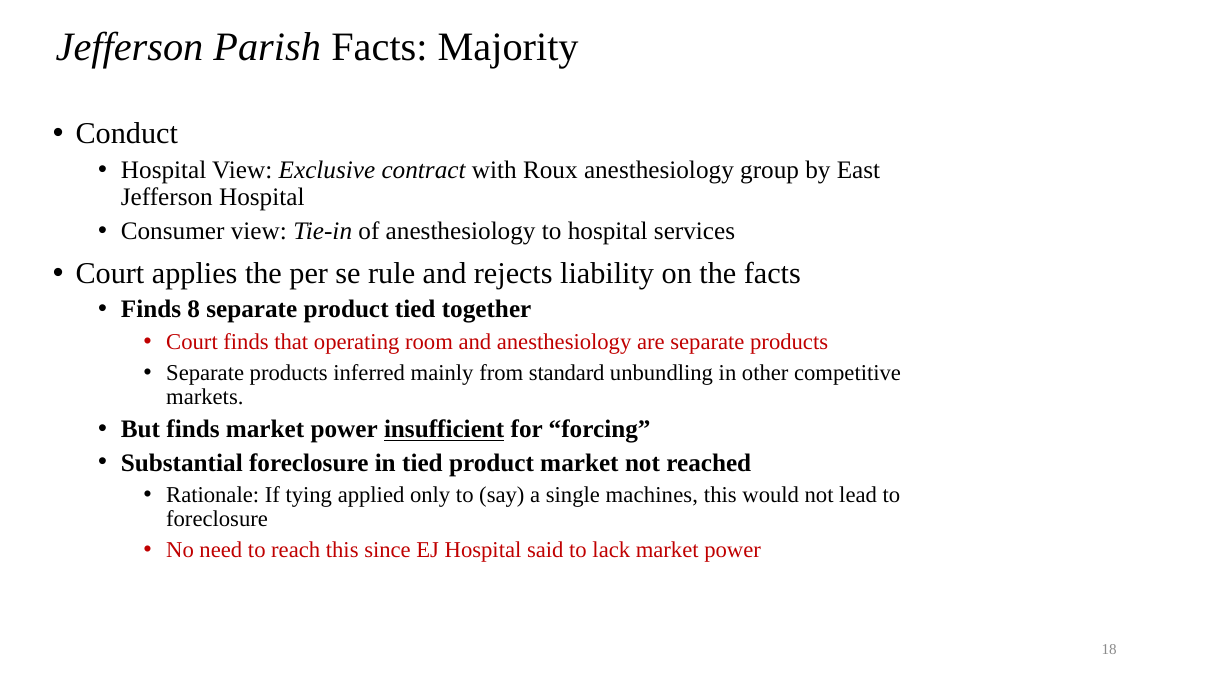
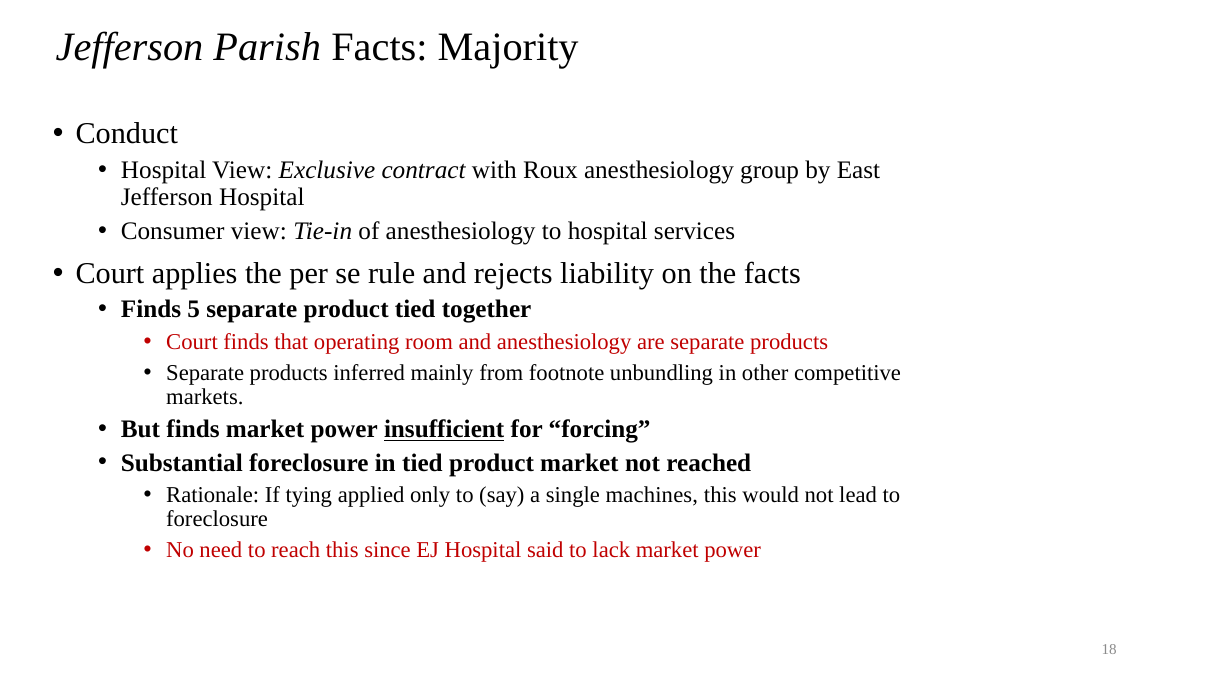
8: 8 -> 5
standard: standard -> footnote
